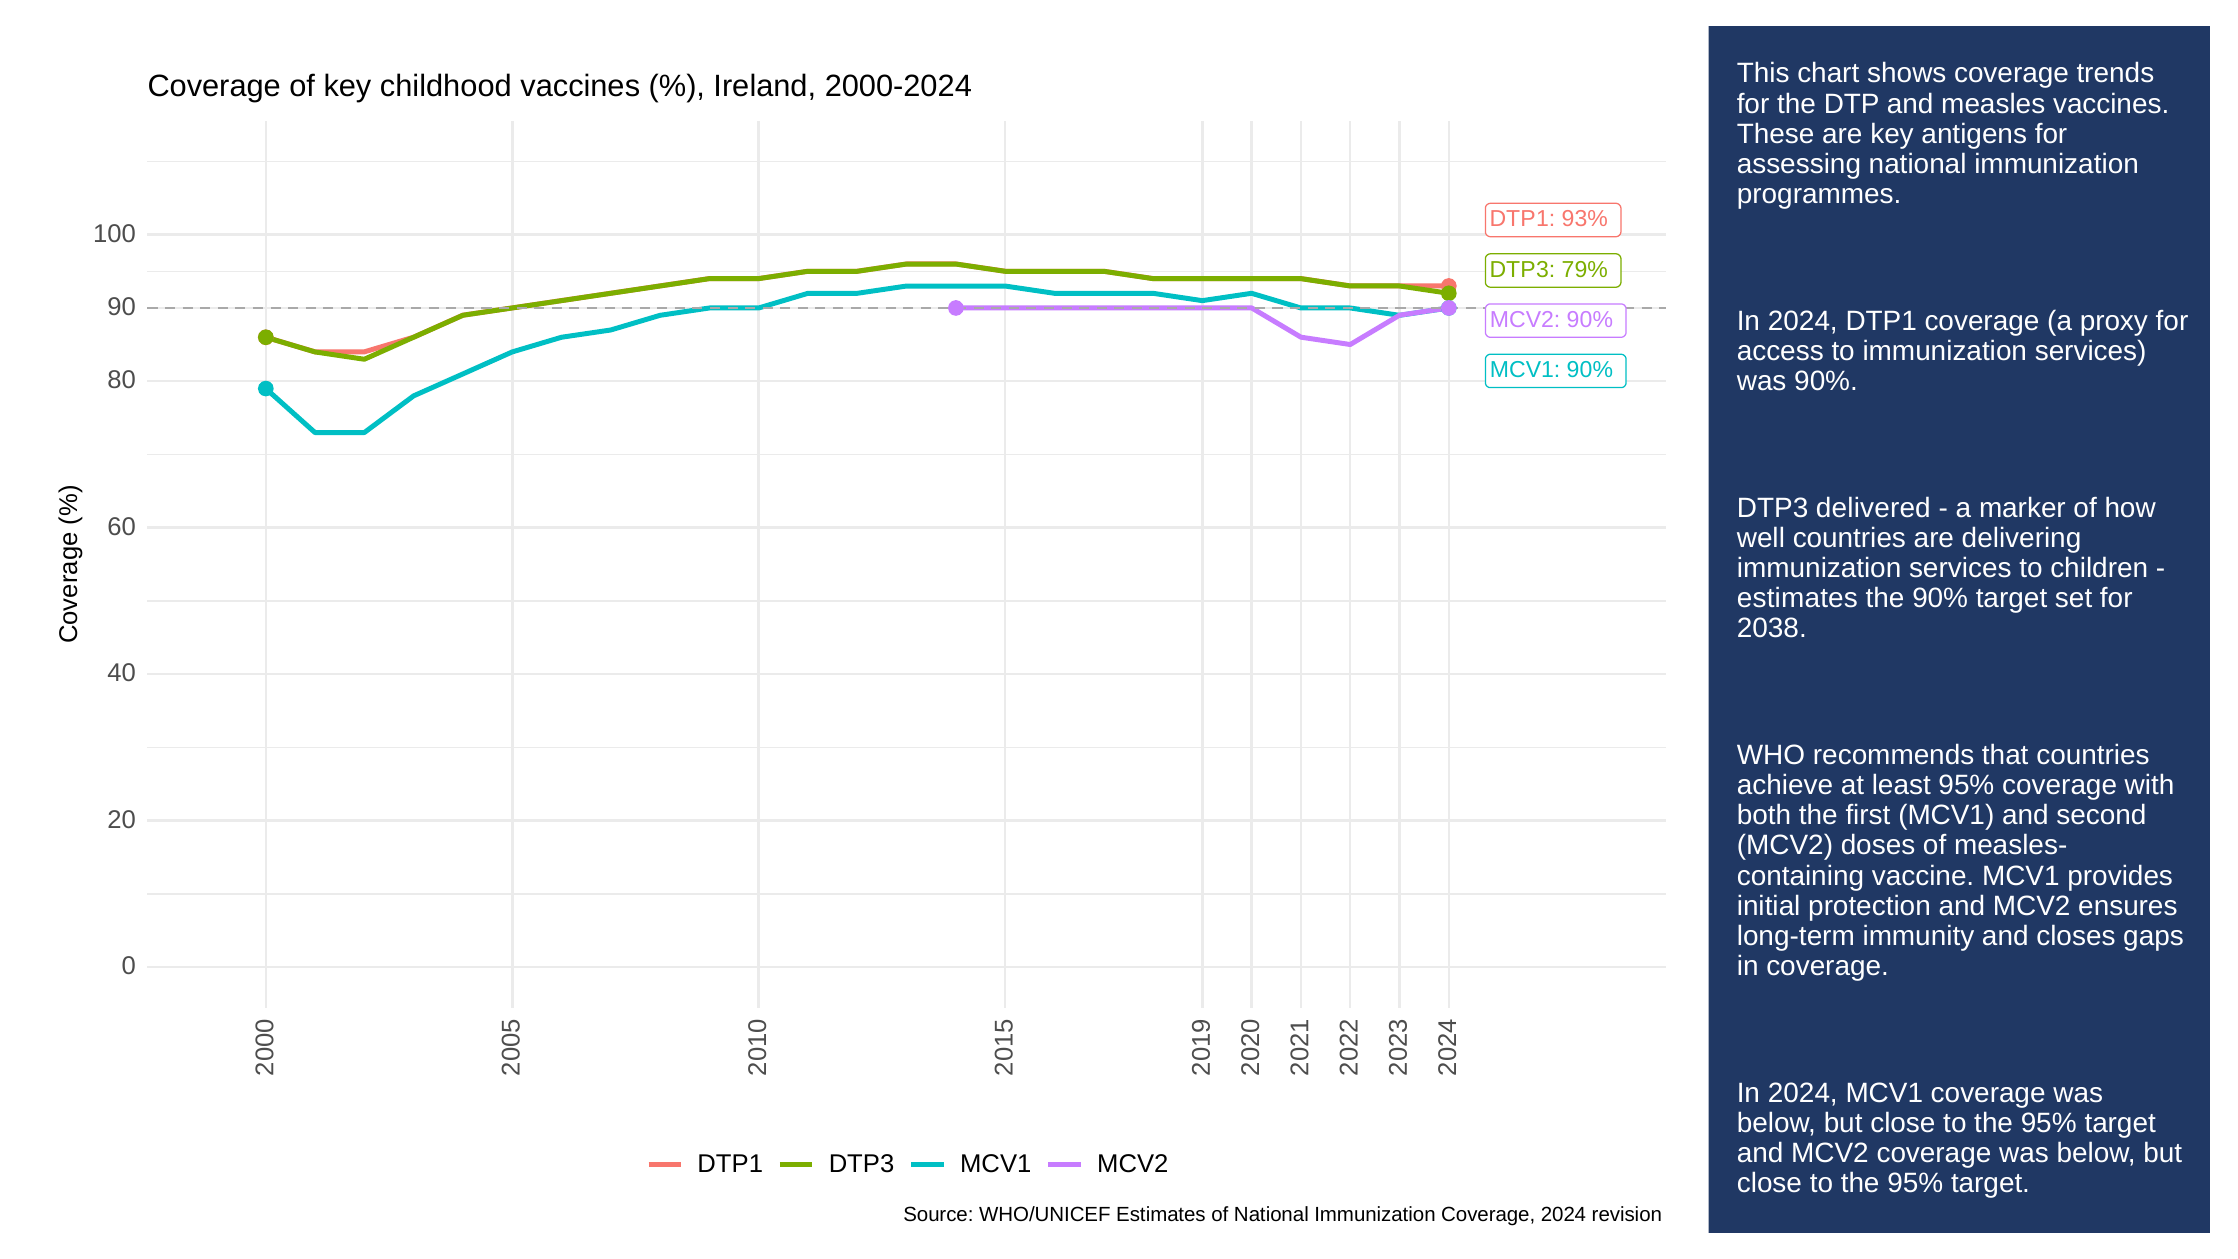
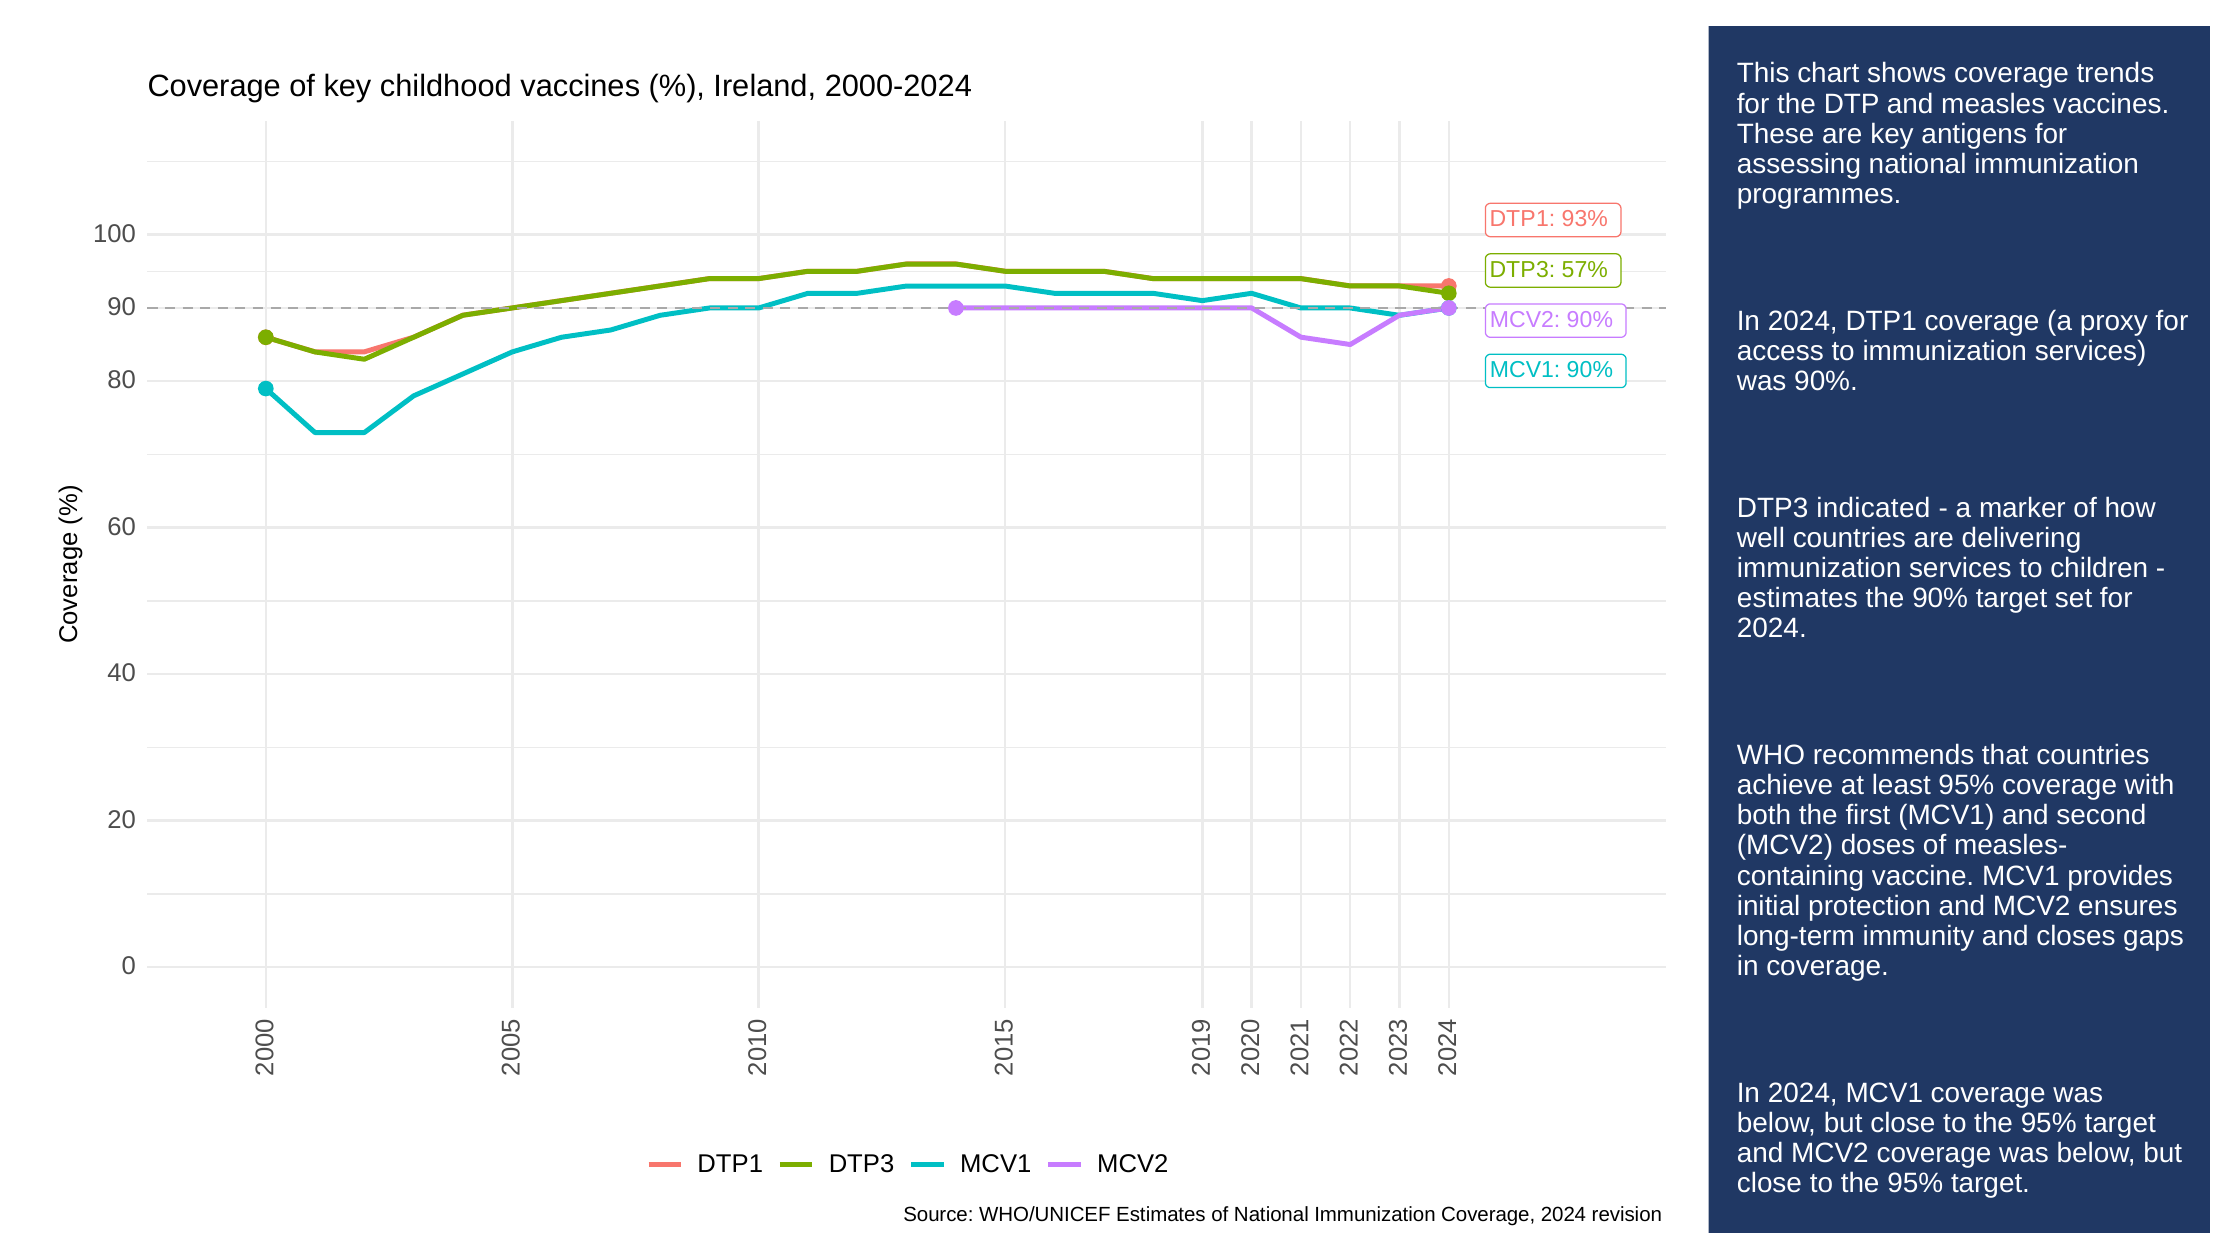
79%: 79% -> 57%
delivered: delivered -> indicated
2038 at (1772, 629): 2038 -> 2024
